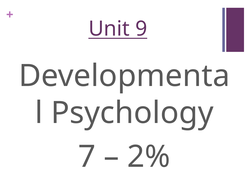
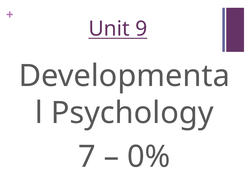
2%: 2% -> 0%
